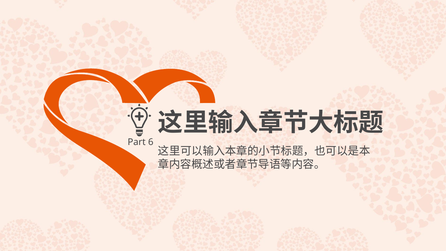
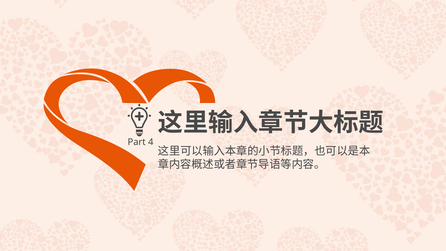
6: 6 -> 4
